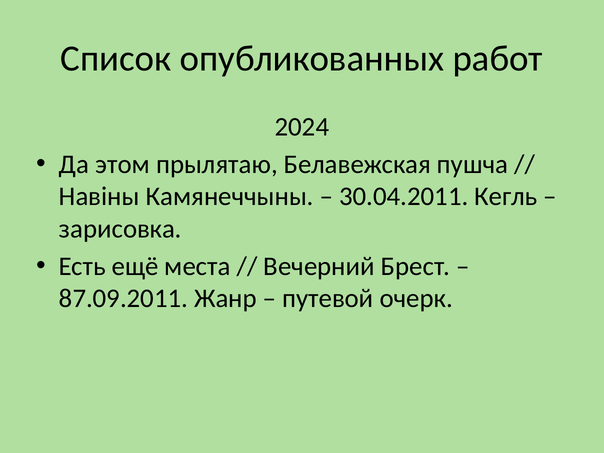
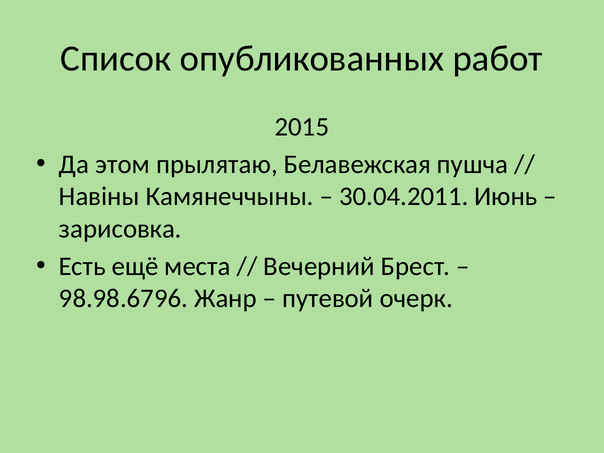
2024: 2024 -> 2015
Кегль: Кегль -> Июнь
87.09.2011: 87.09.2011 -> 98.98.6796
